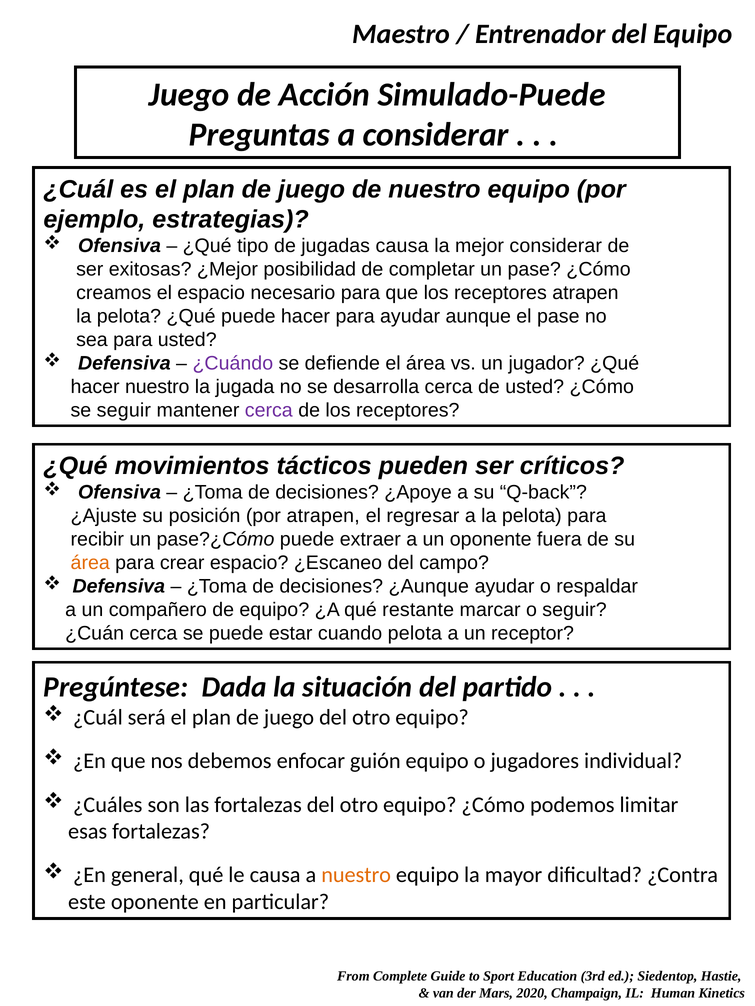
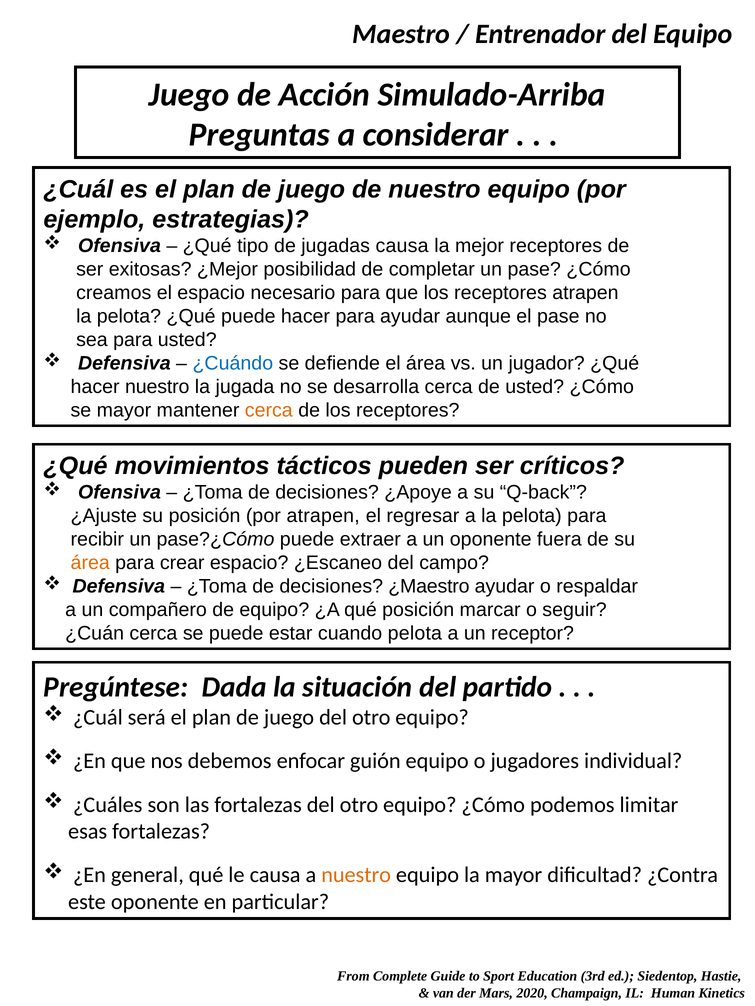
Simulado-Puede: Simulado-Puede -> Simulado-Arriba
mejor considerar: considerar -> receptores
¿Cuándo colour: purple -> blue
se seguir: seguir -> mayor
cerca at (269, 411) colour: purple -> orange
¿Aunque: ¿Aunque -> ¿Maestro
qué restante: restante -> posición
